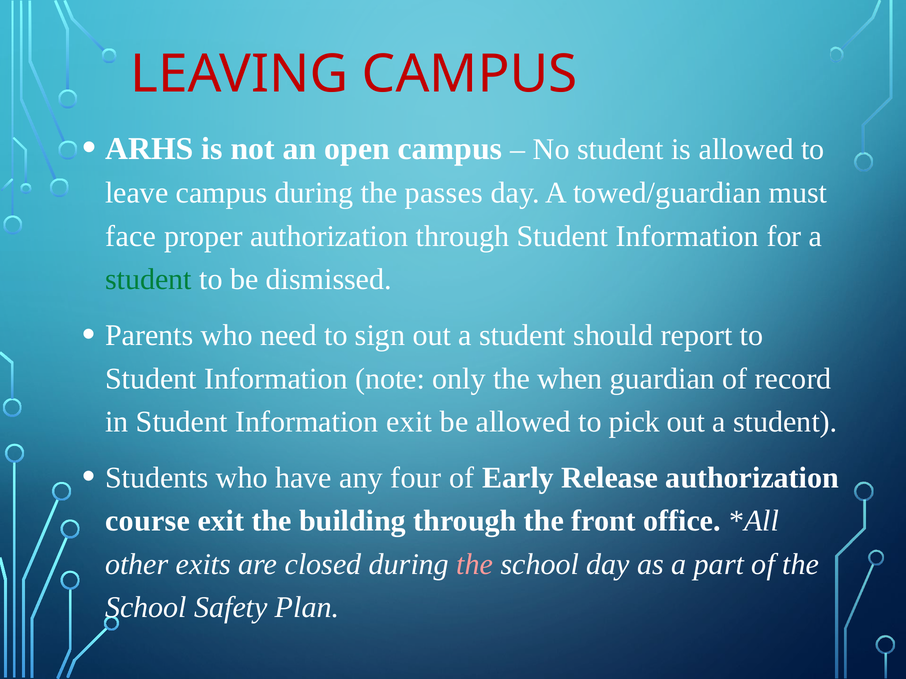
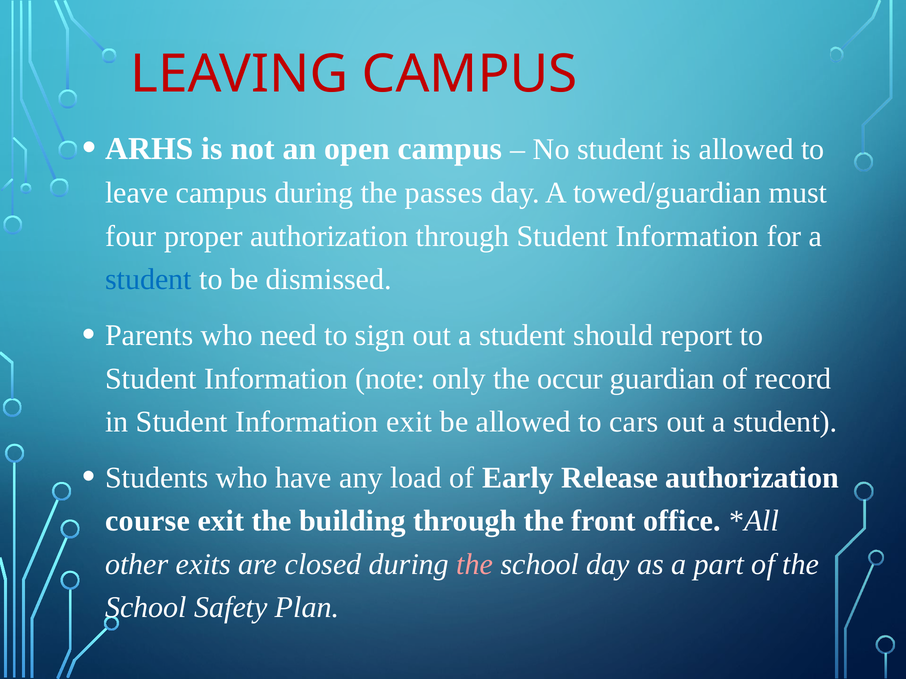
face: face -> four
student at (148, 280) colour: green -> blue
when: when -> occur
pick: pick -> cars
four: four -> load
